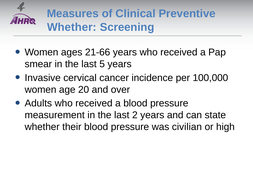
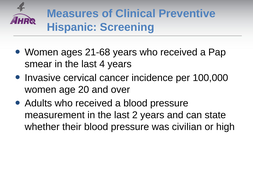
Whether at (72, 27): Whether -> Hispanic
21-66: 21-66 -> 21-68
5: 5 -> 4
